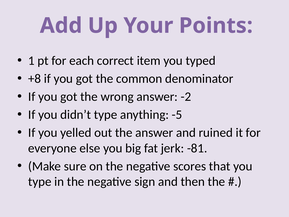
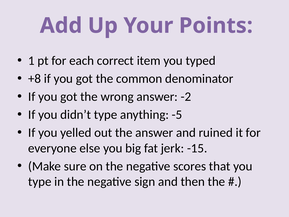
-81: -81 -> -15
